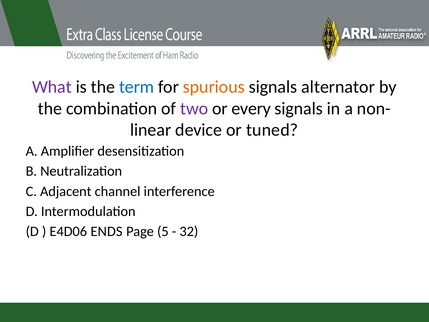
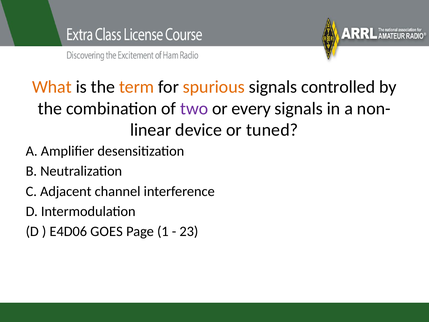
What colour: purple -> orange
term colour: blue -> orange
alternator: alternator -> controlled
ENDS: ENDS -> GOES
5: 5 -> 1
32: 32 -> 23
